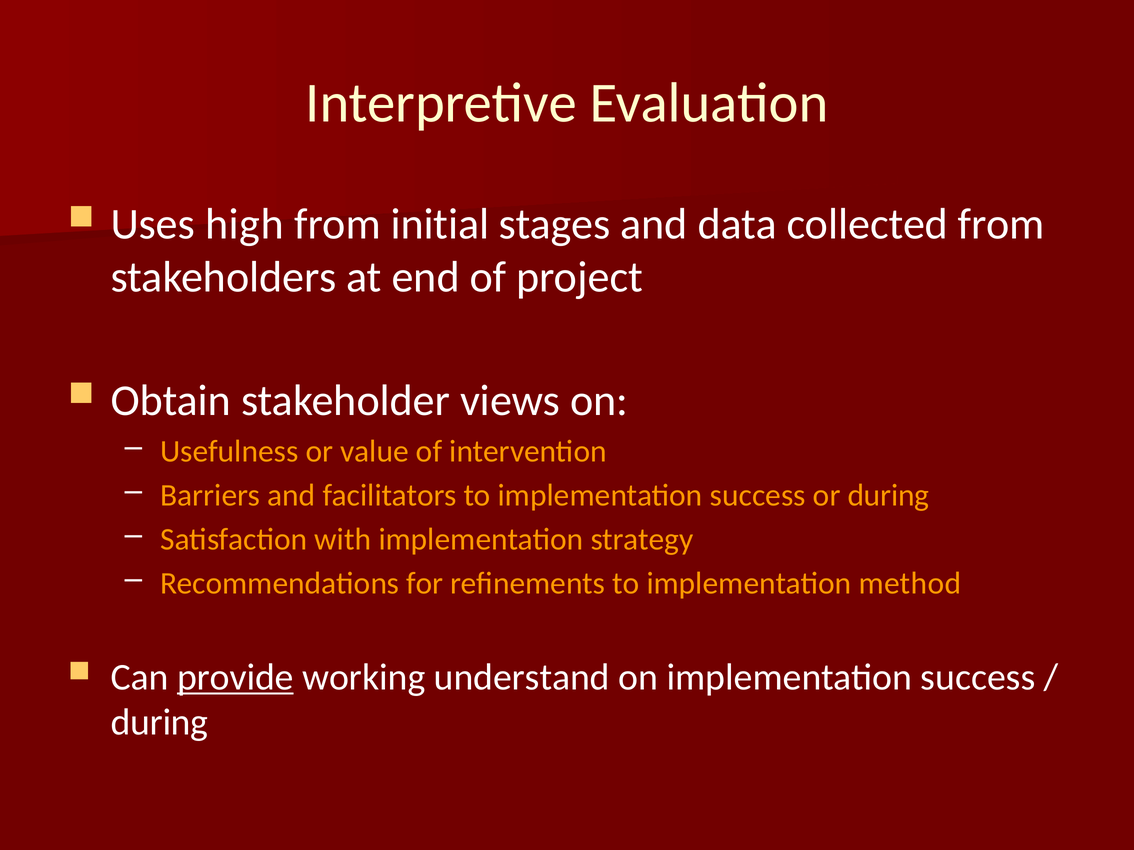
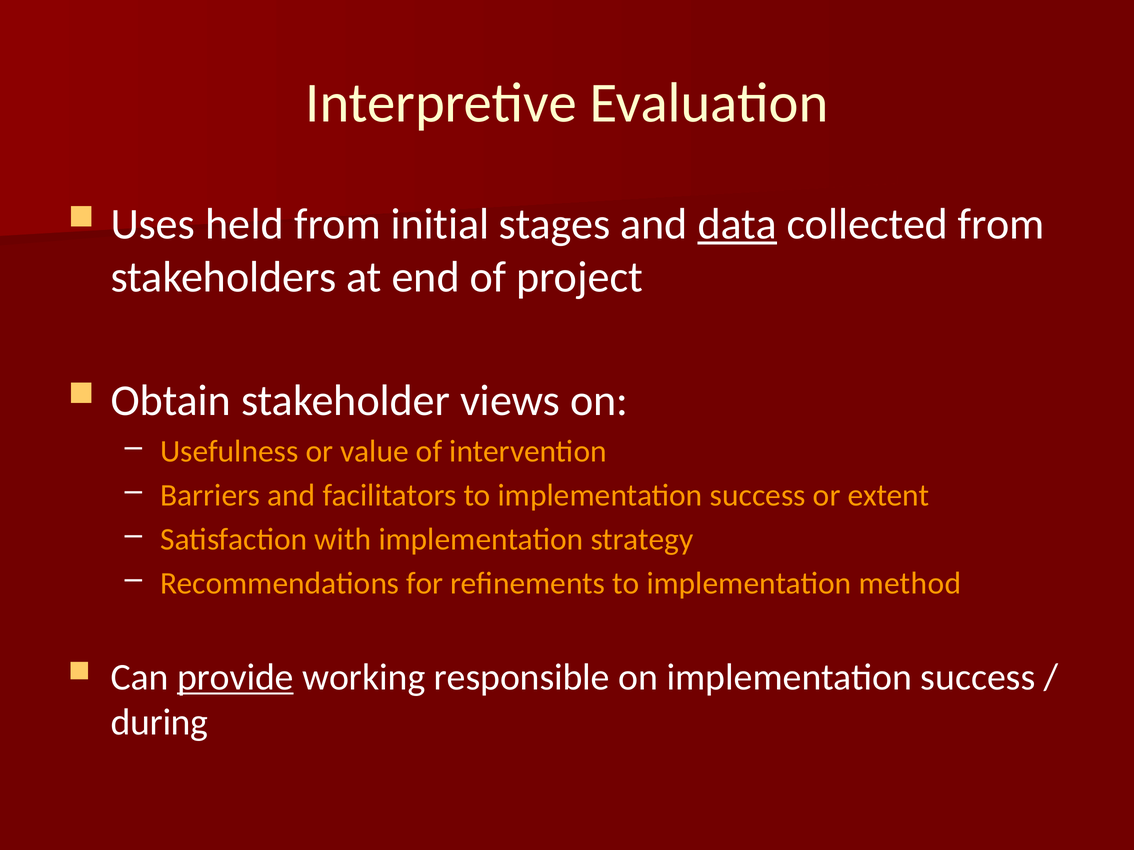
high: high -> held
data underline: none -> present
or during: during -> extent
understand: understand -> responsible
